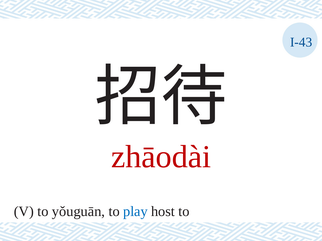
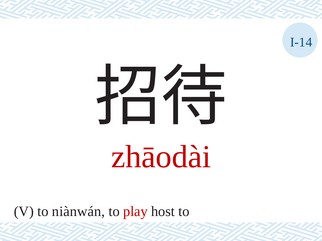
I-43: I-43 -> I-14
yǒuguān: yǒuguān -> niànwán
play colour: blue -> red
